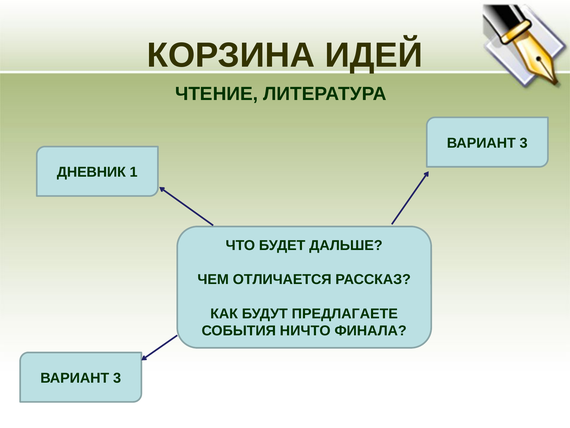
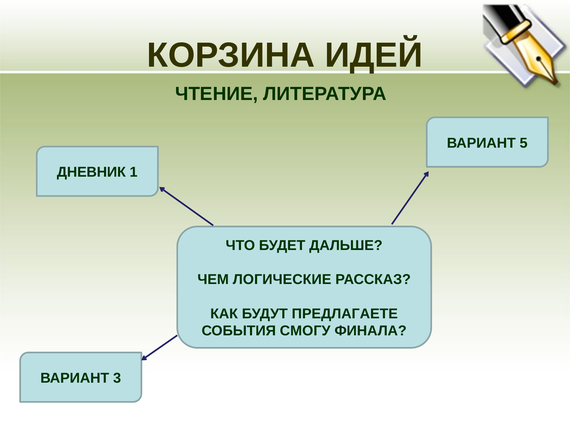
3 at (524, 143): 3 -> 5
ОТЛИЧАЕТСЯ: ОТЛИЧАЕТСЯ -> ЛОГИЧЕСКИЕ
НИЧТО: НИЧТО -> СМОГУ
